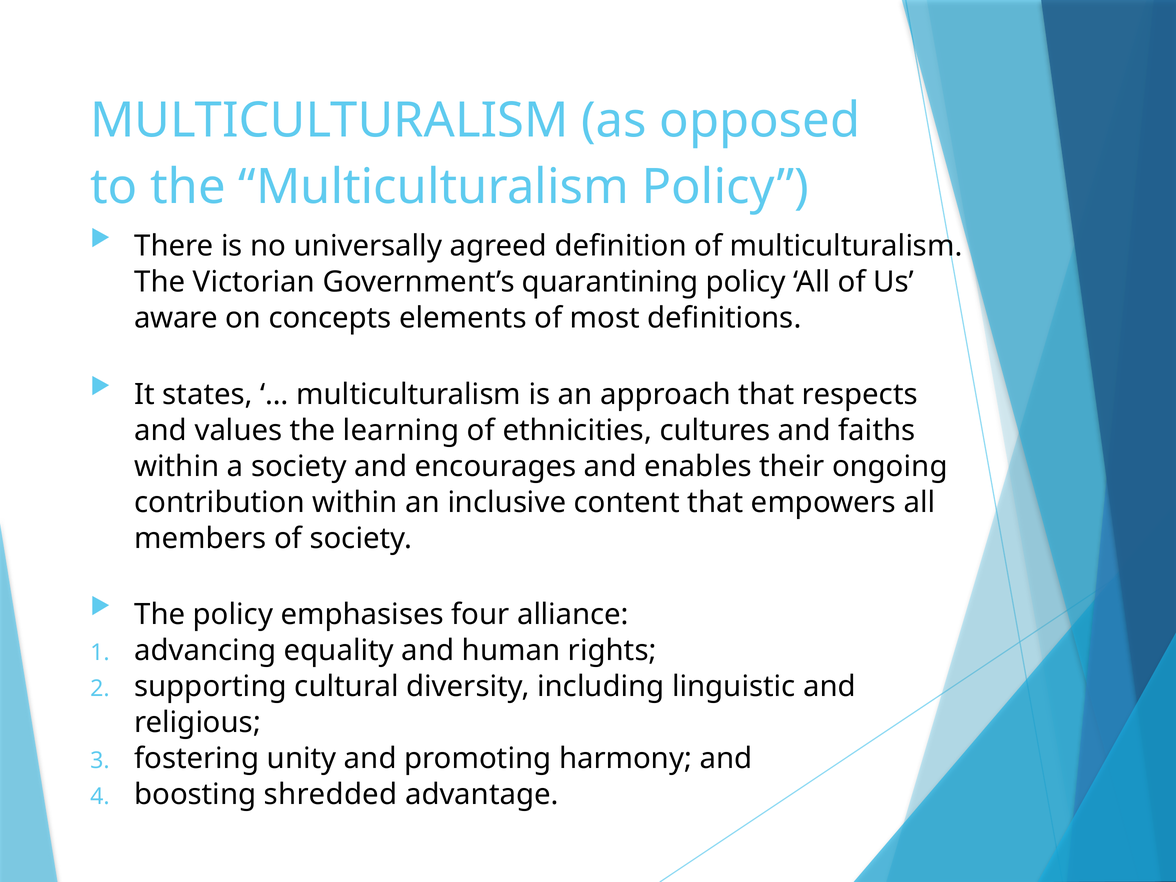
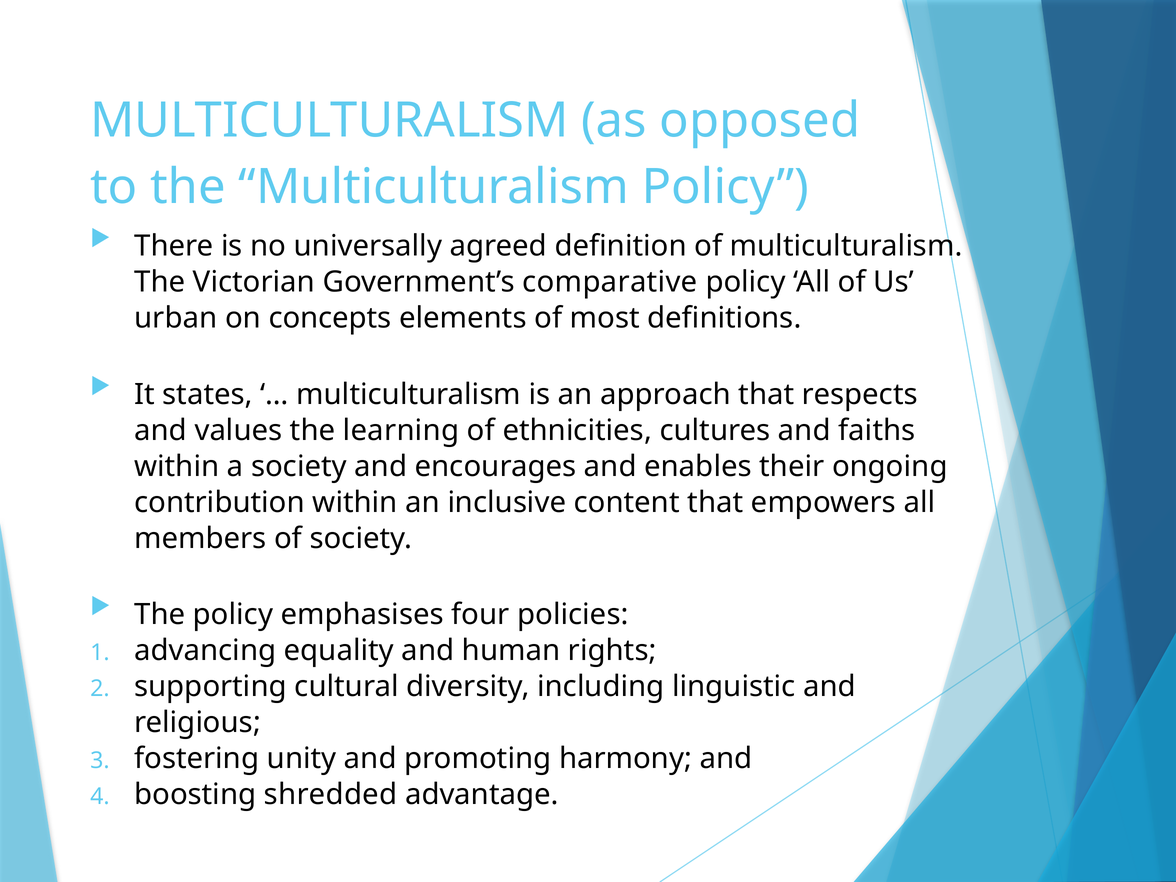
quarantining: quarantining -> comparative
aware: aware -> urban
alliance: alliance -> policies
